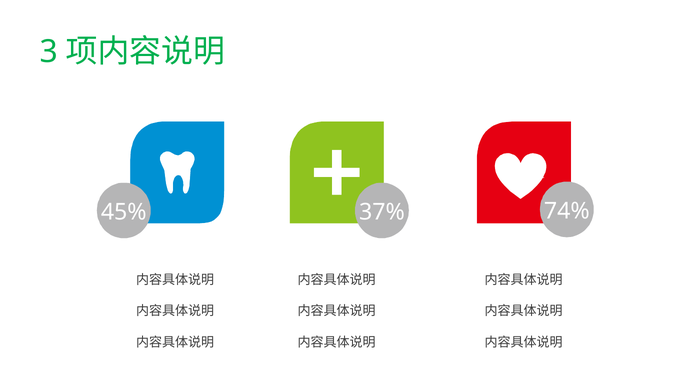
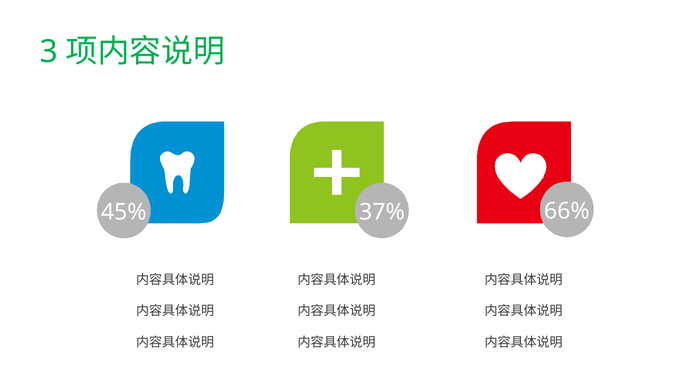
74%: 74% -> 66%
